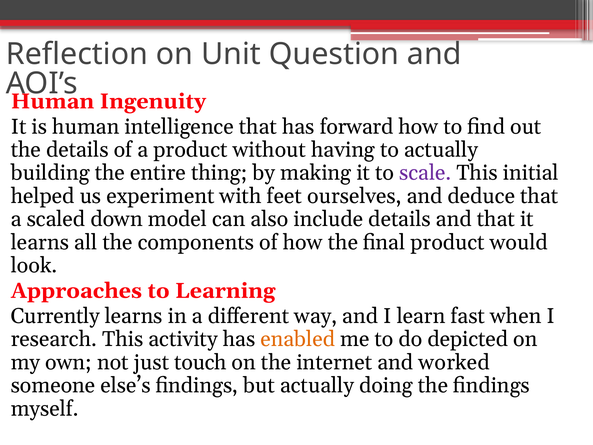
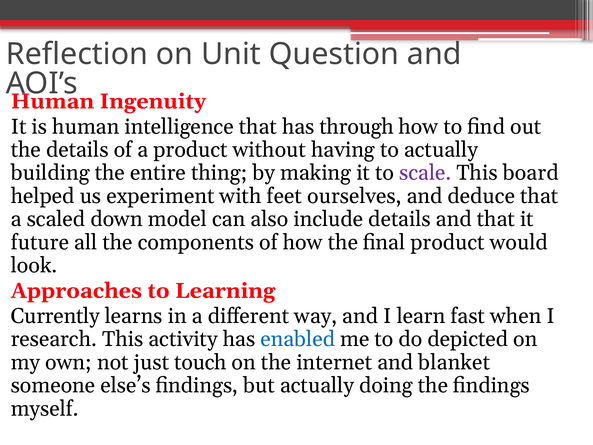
forward: forward -> through
initial: initial -> board
learns at (40, 242): learns -> future
enabled colour: orange -> blue
worked: worked -> blanket
